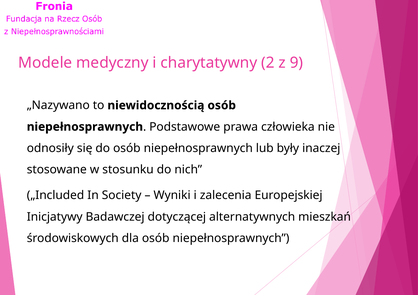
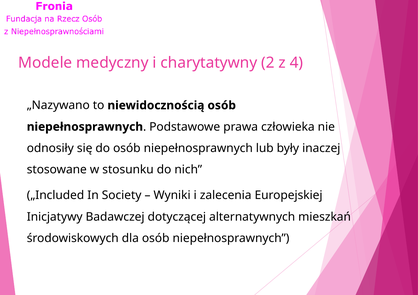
9: 9 -> 4
